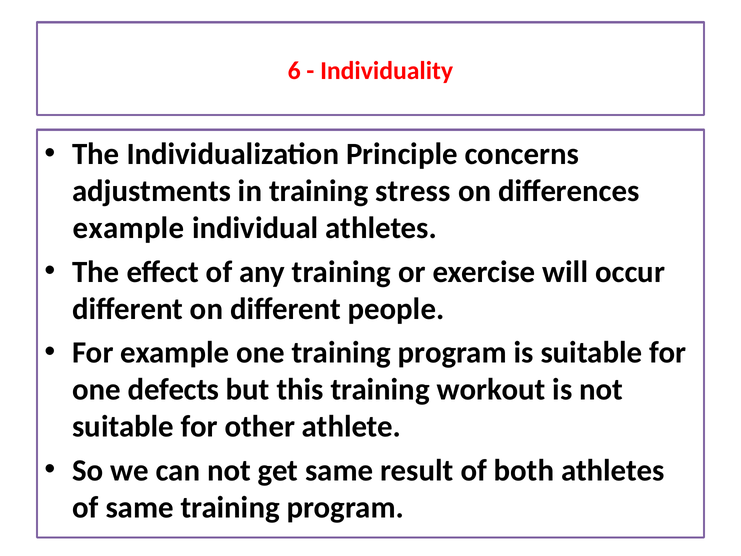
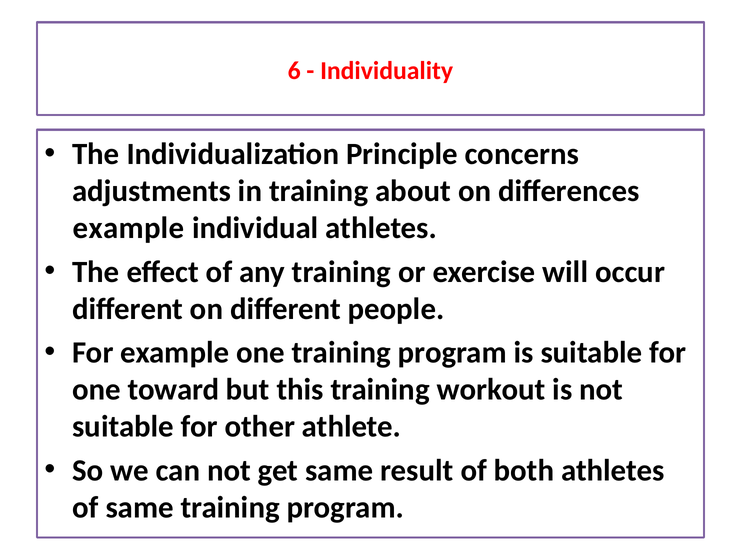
stress: stress -> about
defects: defects -> toward
